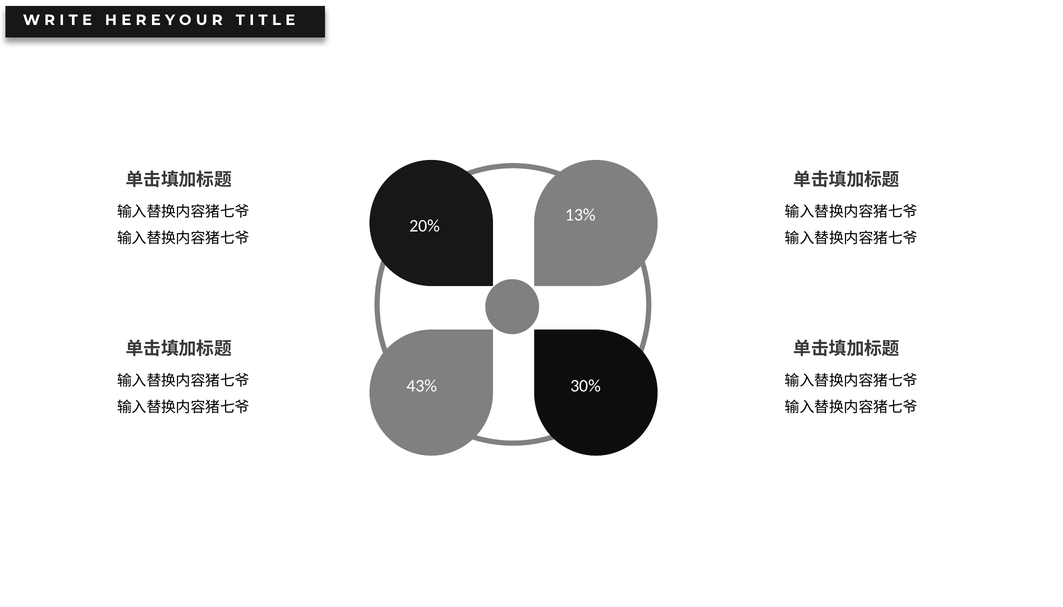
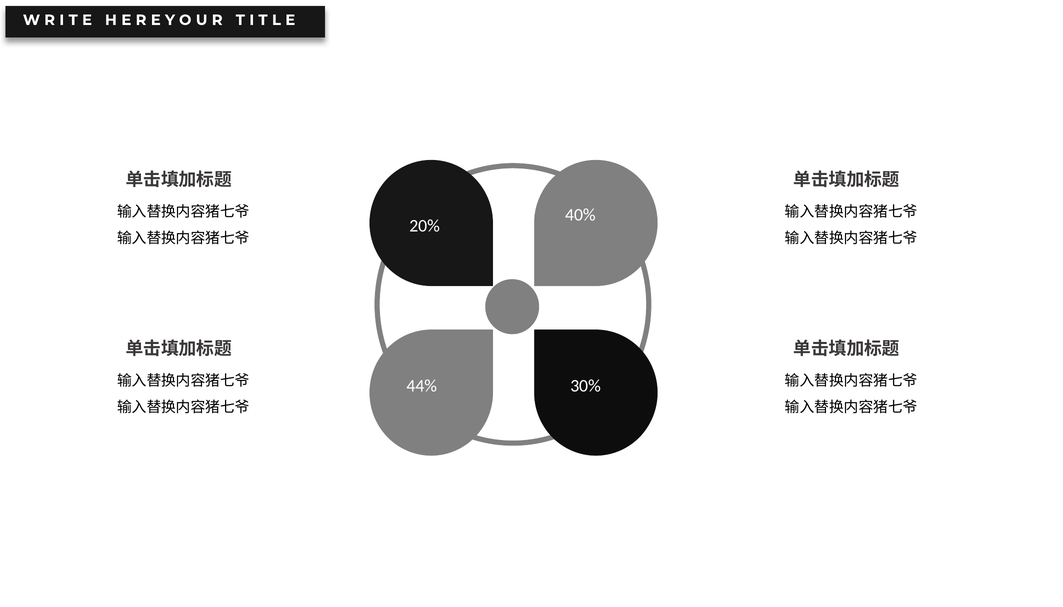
13%: 13% -> 40%
43%: 43% -> 44%
